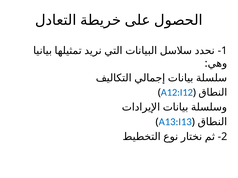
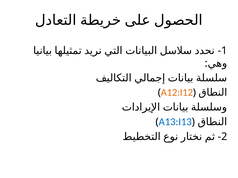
A12:I12 colour: blue -> orange
